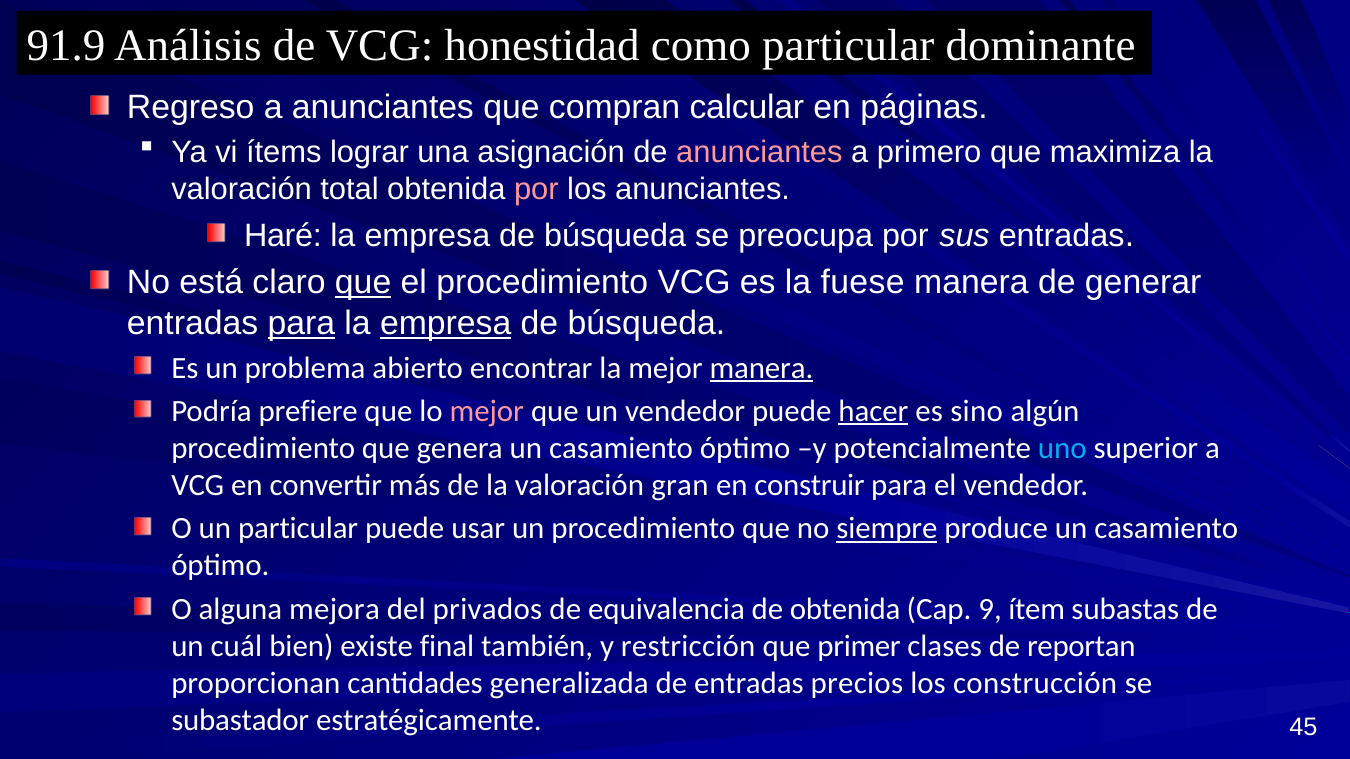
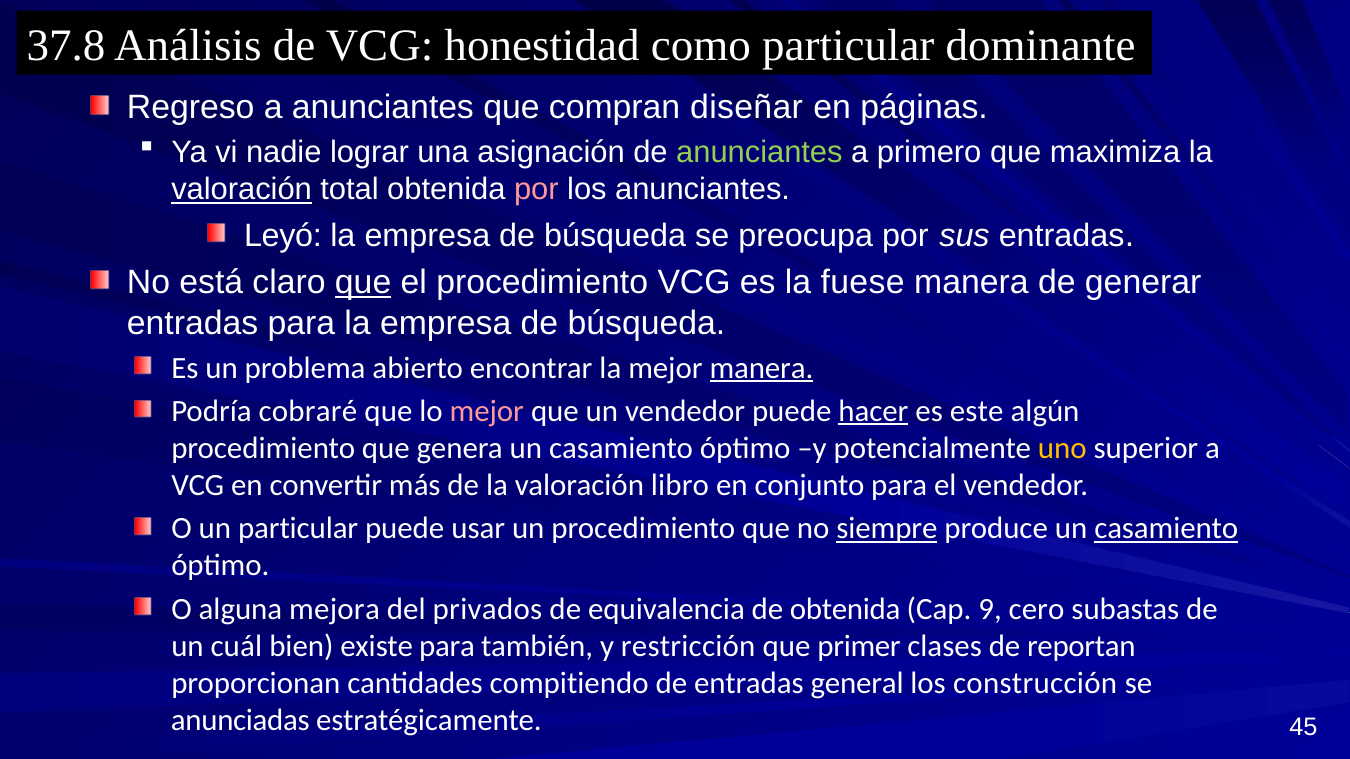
91.9: 91.9 -> 37.8
calcular: calcular -> diseñar
ítems: ítems -> nadie
anunciantes at (759, 153) colour: pink -> light green
valoración at (242, 190) underline: none -> present
Haré: Haré -> Leyó
para at (301, 323) underline: present -> none
empresa at (446, 323) underline: present -> none
prefiere: prefiere -> cobraré
sino: sino -> este
uno colour: light blue -> yellow
gran: gran -> libro
construir: construir -> conjunto
casamiento at (1166, 529) underline: none -> present
ítem: ítem -> cero
existe final: final -> para
generalizada: generalizada -> compitiendo
precios: precios -> general
subastador: subastador -> anunciadas
